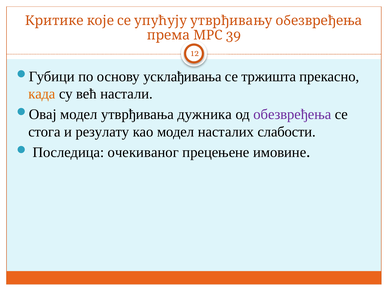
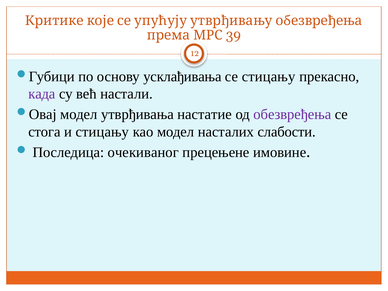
се тржишта: тржишта -> стицању
када colour: orange -> purple
дужника: дужника -> настатие
и резулату: резулату -> стицању
